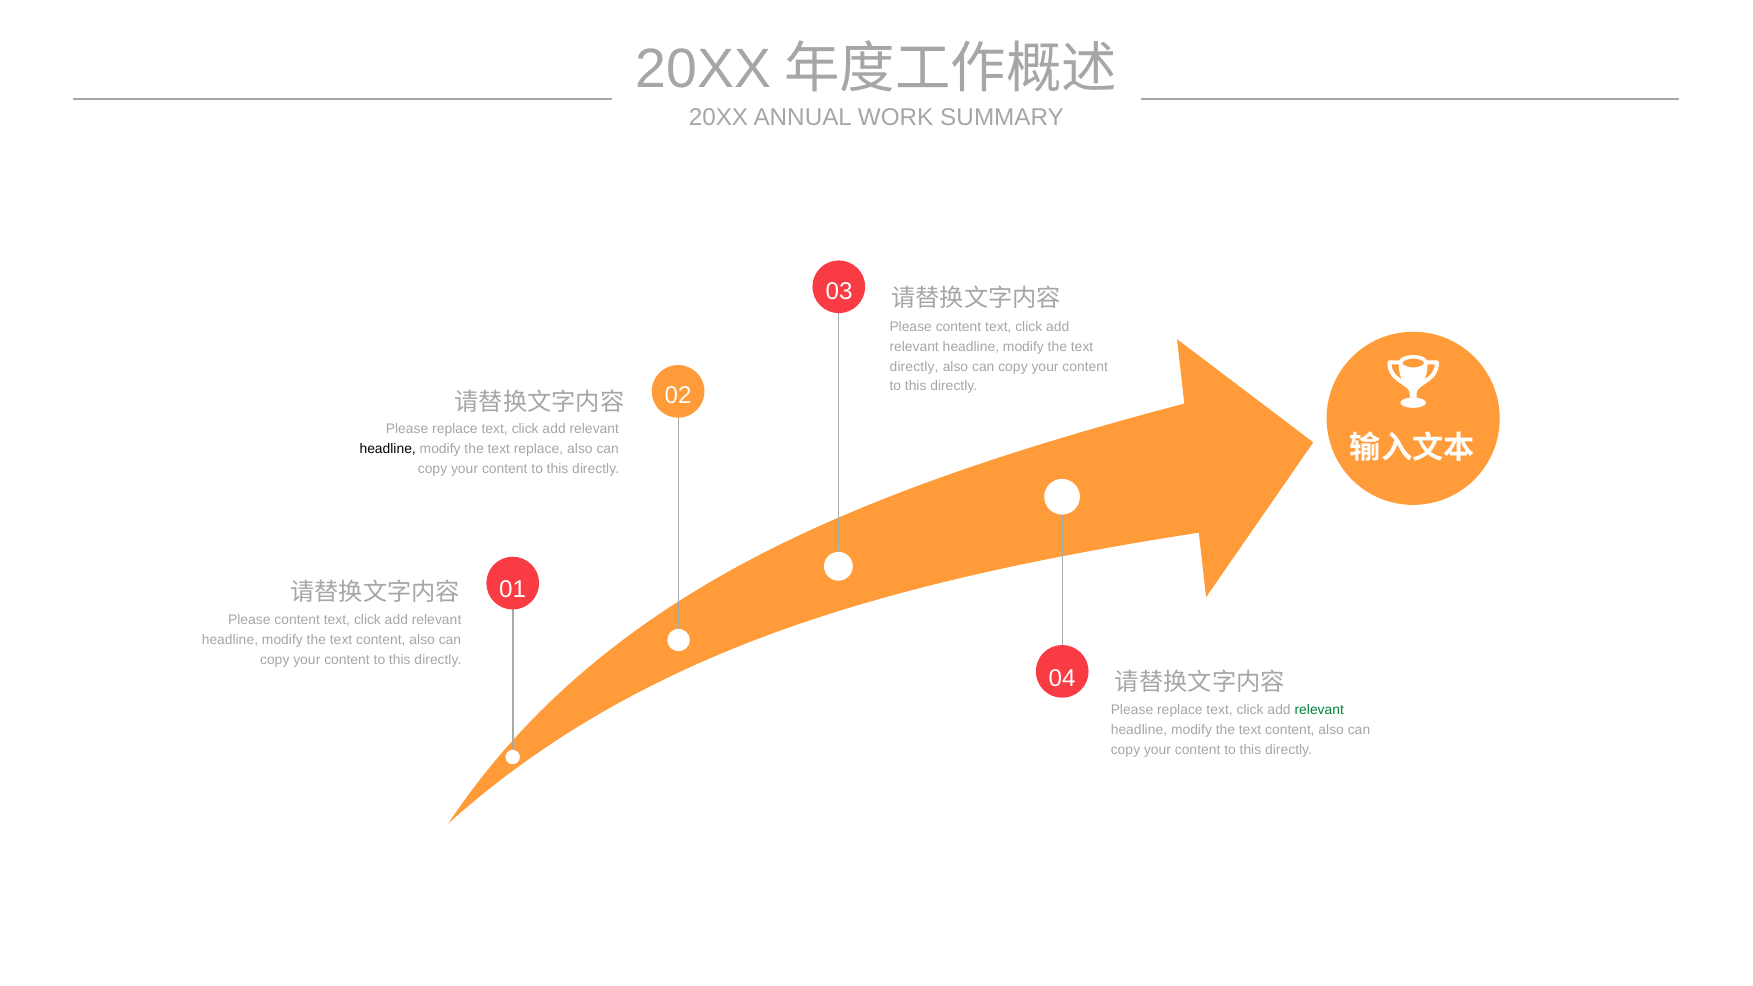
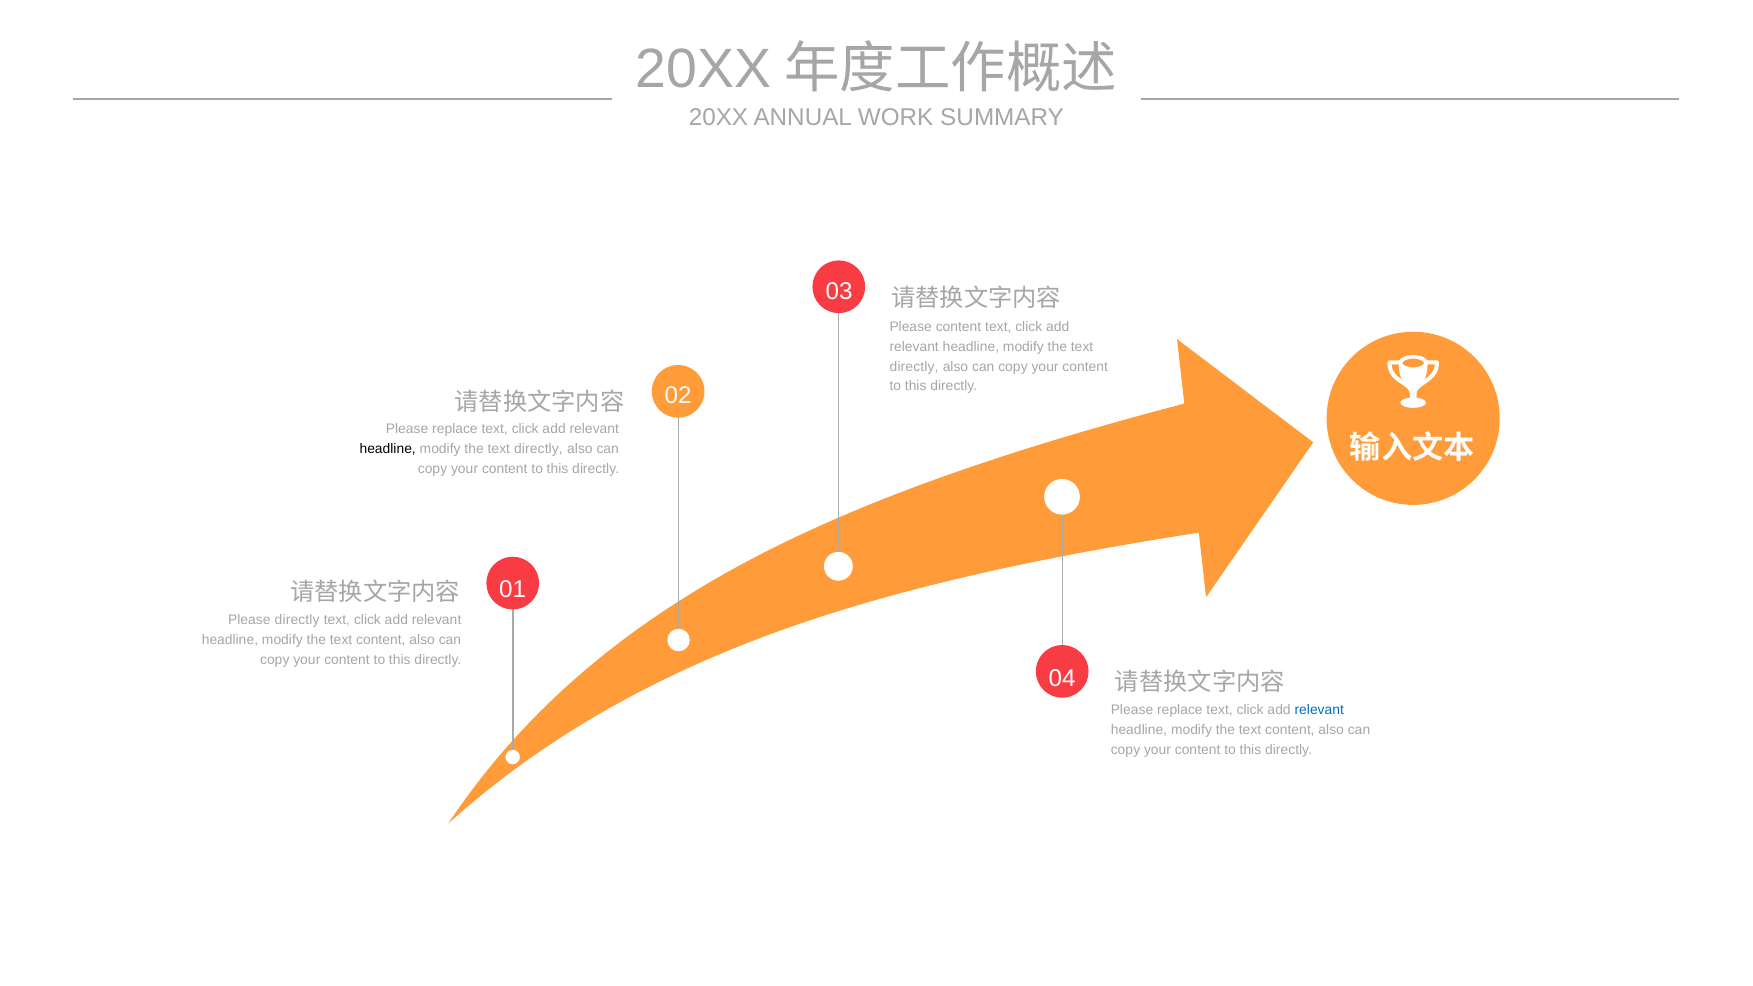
replace at (539, 449): replace -> directly
content at (297, 620): content -> directly
relevant at (1319, 710) colour: green -> blue
